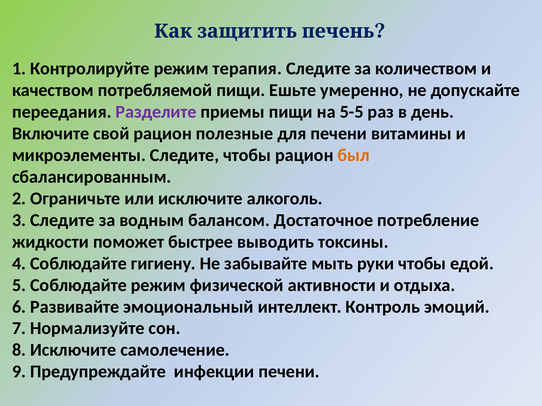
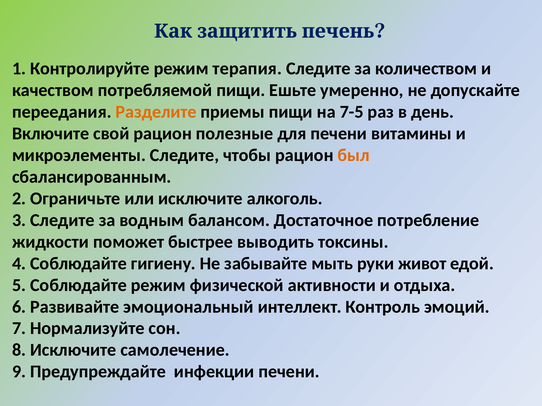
Разделите colour: purple -> orange
5-5: 5-5 -> 7-5
руки чтобы: чтобы -> живот
